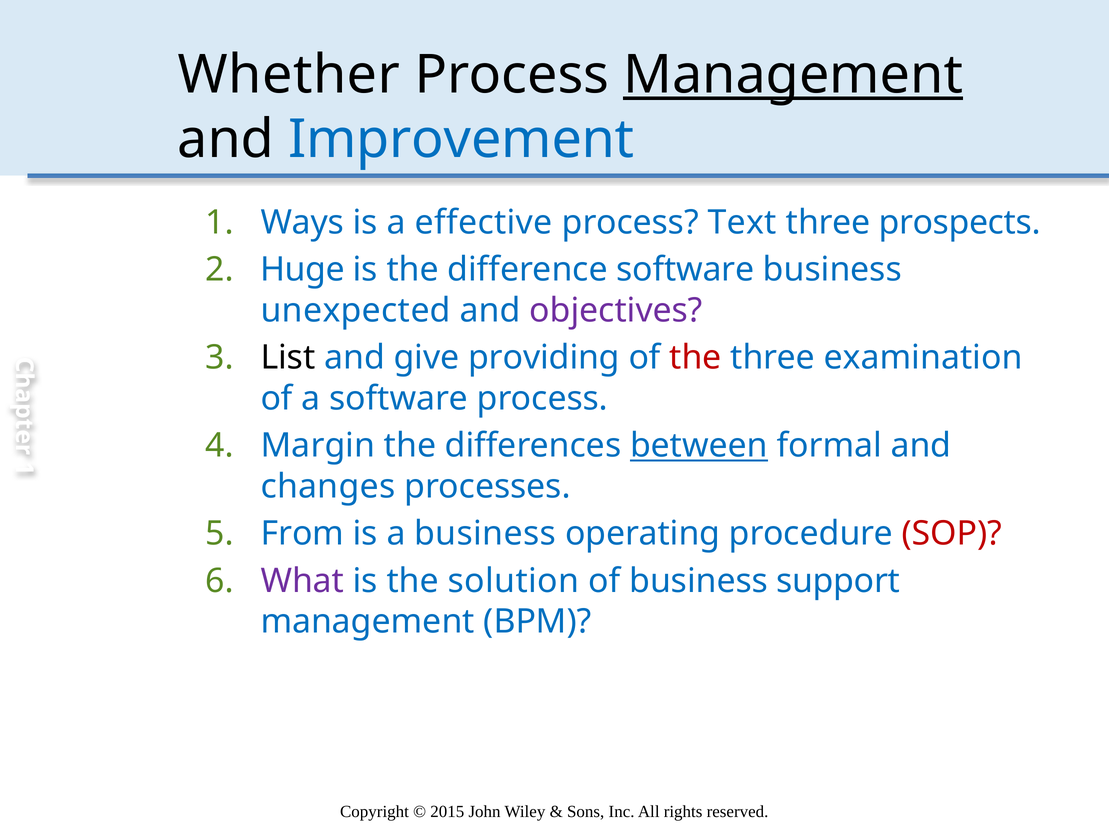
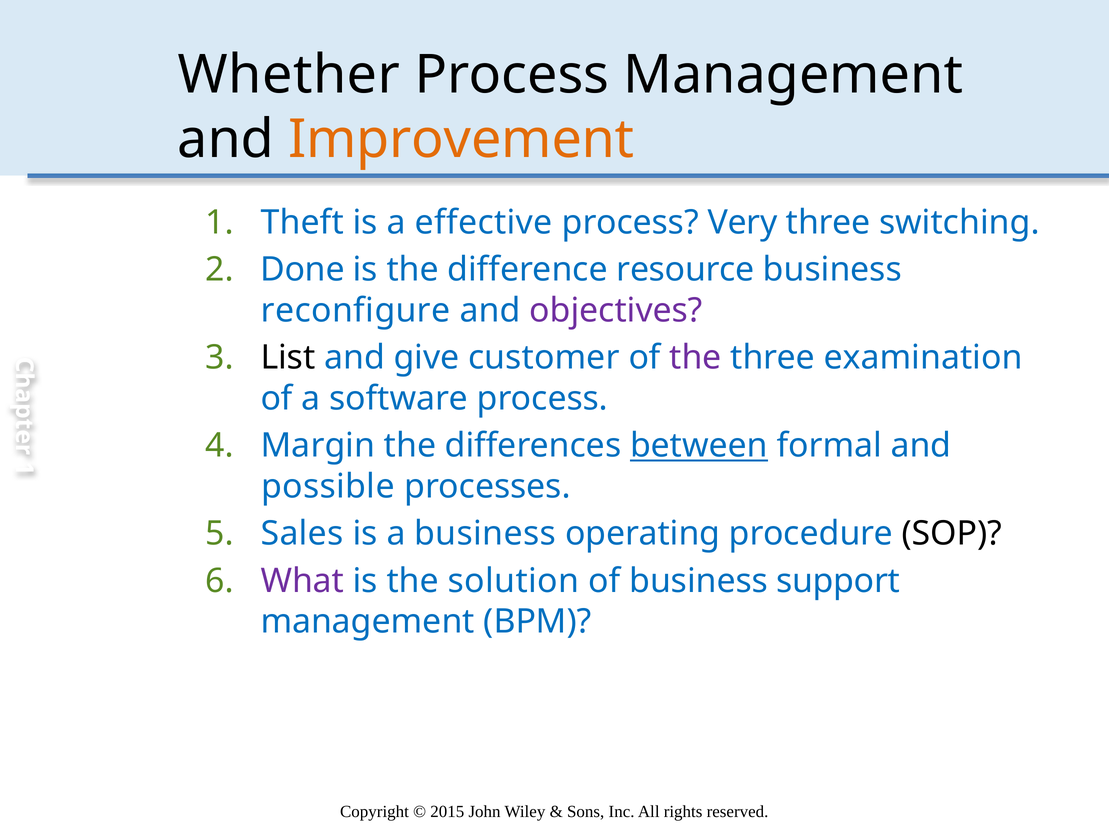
Management at (793, 75) underline: present -> none
Improvement colour: blue -> orange
Ways: Ways -> Theft
Text: Text -> Very
prospects: prospects -> switching
Huge: Huge -> Done
difference software: software -> resource
unexpected: unexpected -> reconfigure
providing: providing -> customer
the at (695, 358) colour: red -> purple
changes: changes -> possible
From: From -> Sales
SOP colour: red -> black
